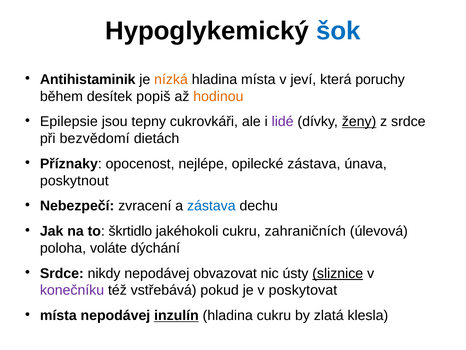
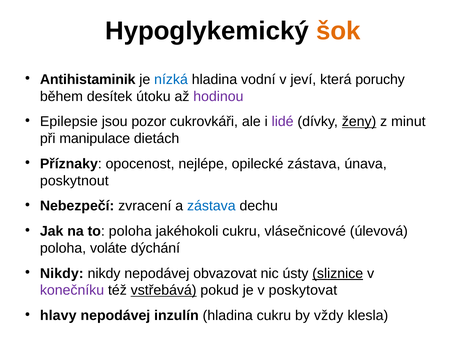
šok colour: blue -> orange
nízká colour: orange -> blue
hladina místa: místa -> vodní
popiš: popiš -> útoku
hodinou colour: orange -> purple
tepny: tepny -> pozor
z srdce: srdce -> minut
bezvědomí: bezvědomí -> manipulace
to škrtidlo: škrtidlo -> poloha
zahraničních: zahraničních -> vlásečnicové
Srdce at (62, 273): Srdce -> Nikdy
vstřebává underline: none -> present
místa at (58, 315): místa -> hlavy
inzulín underline: present -> none
zlatá: zlatá -> vždy
